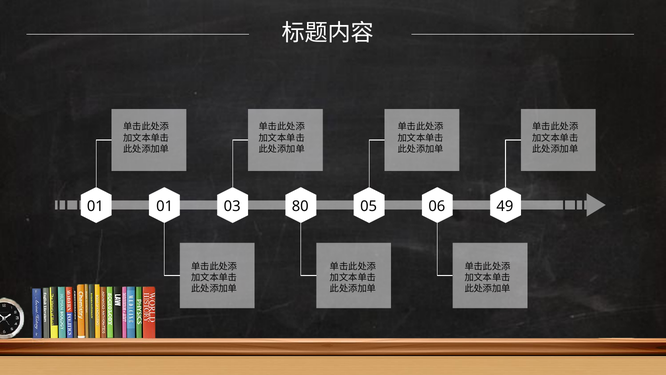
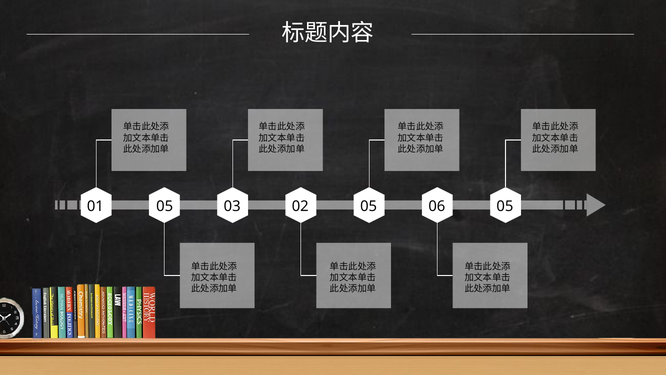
01 01: 01 -> 05
80: 80 -> 02
06 49: 49 -> 05
